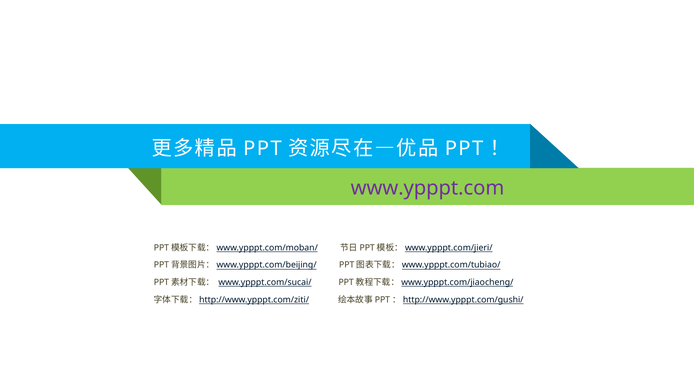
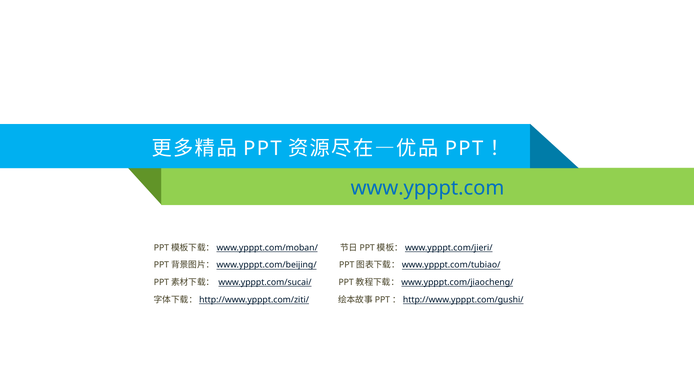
www.ypppt.com colour: purple -> blue
